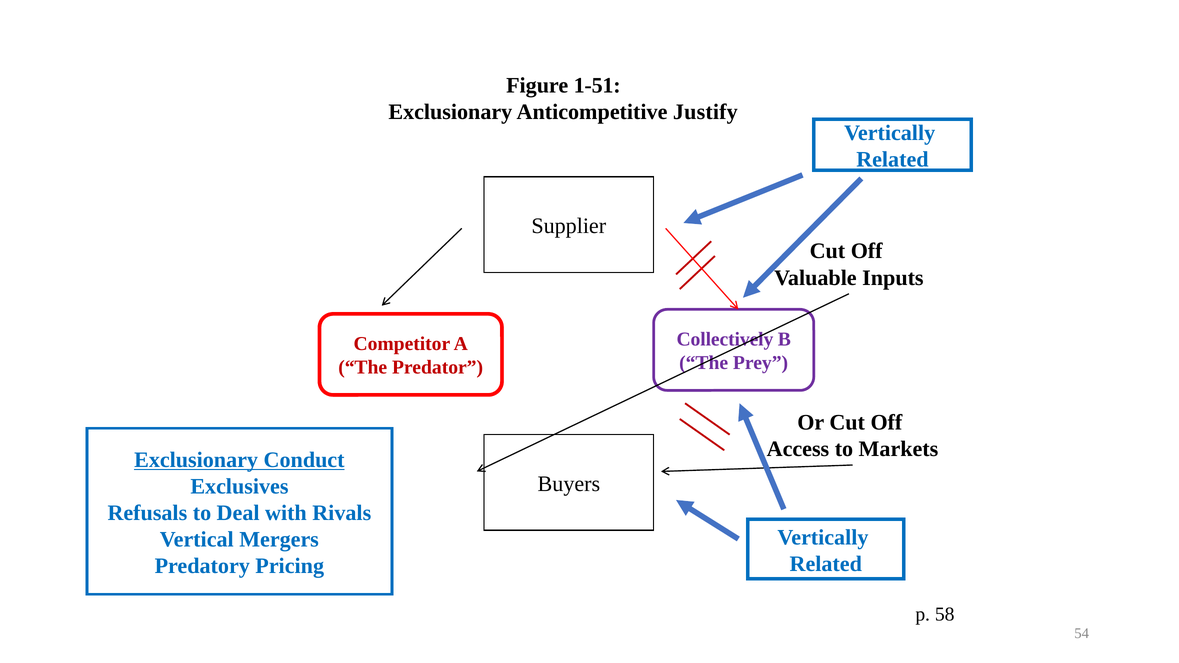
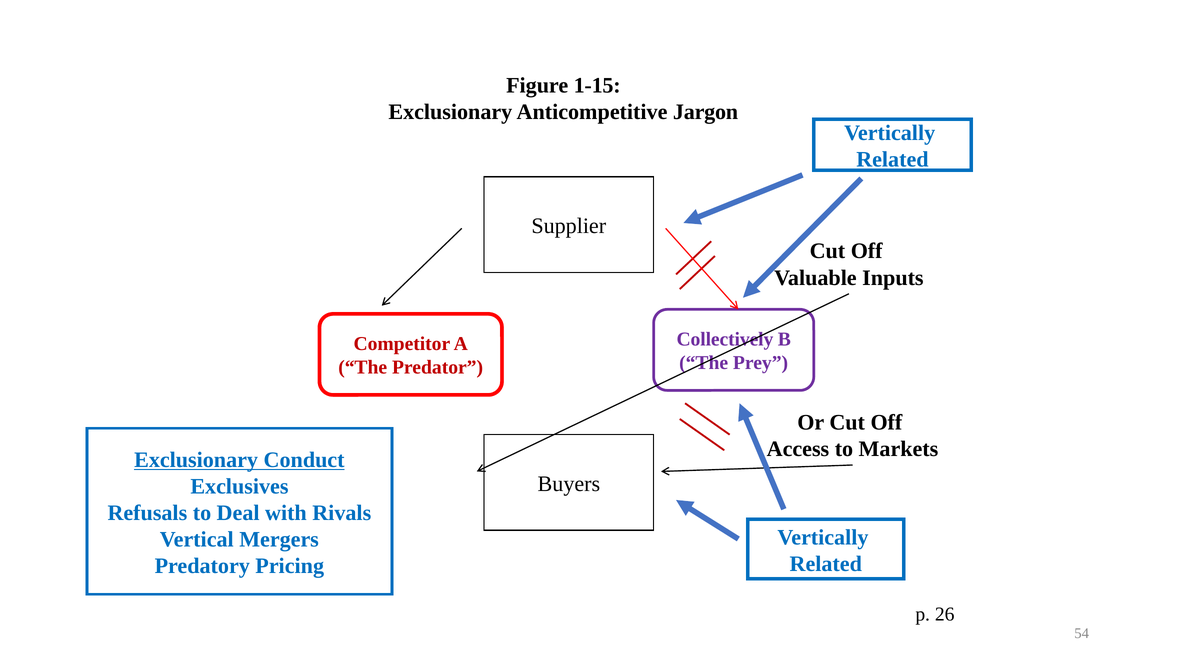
1-51: 1-51 -> 1-15
Justify: Justify -> Jargon
58: 58 -> 26
